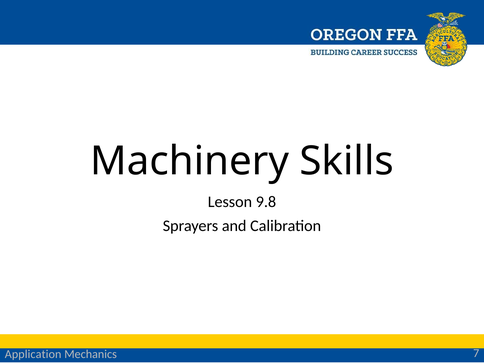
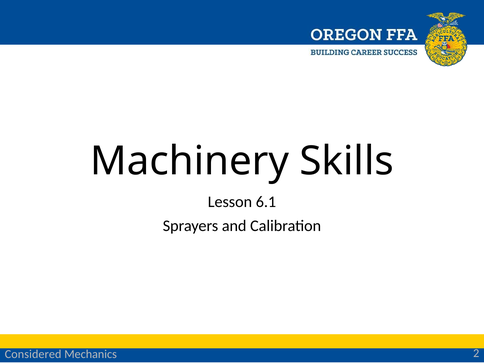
9.8: 9.8 -> 6.1
Application: Application -> Considered
7: 7 -> 2
